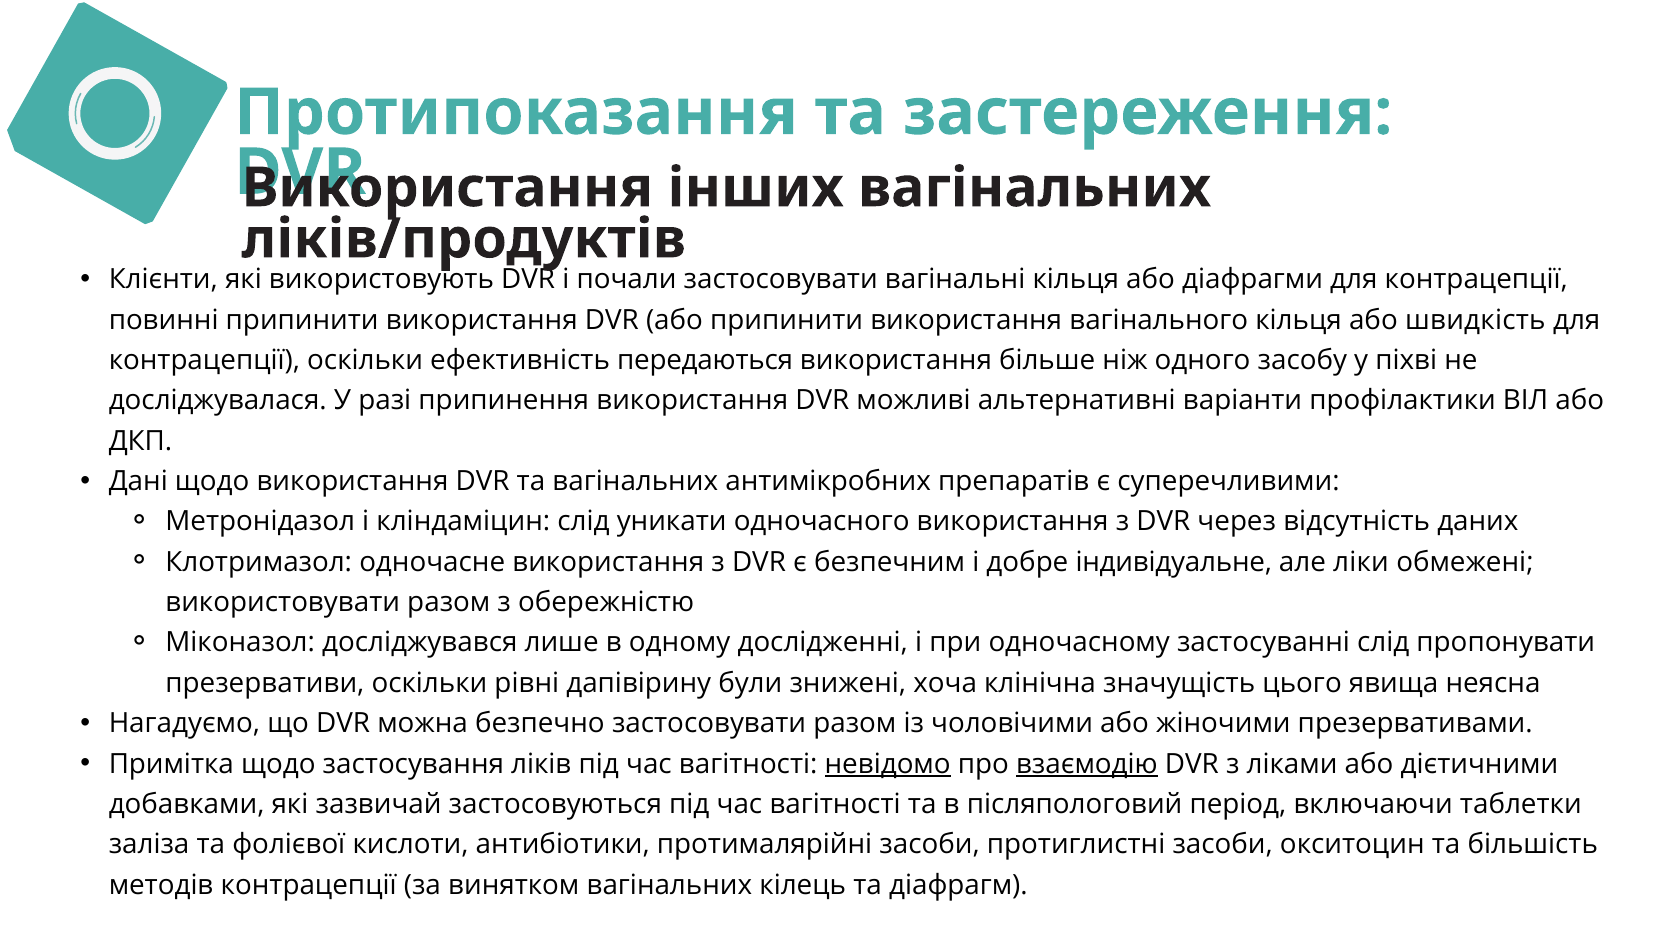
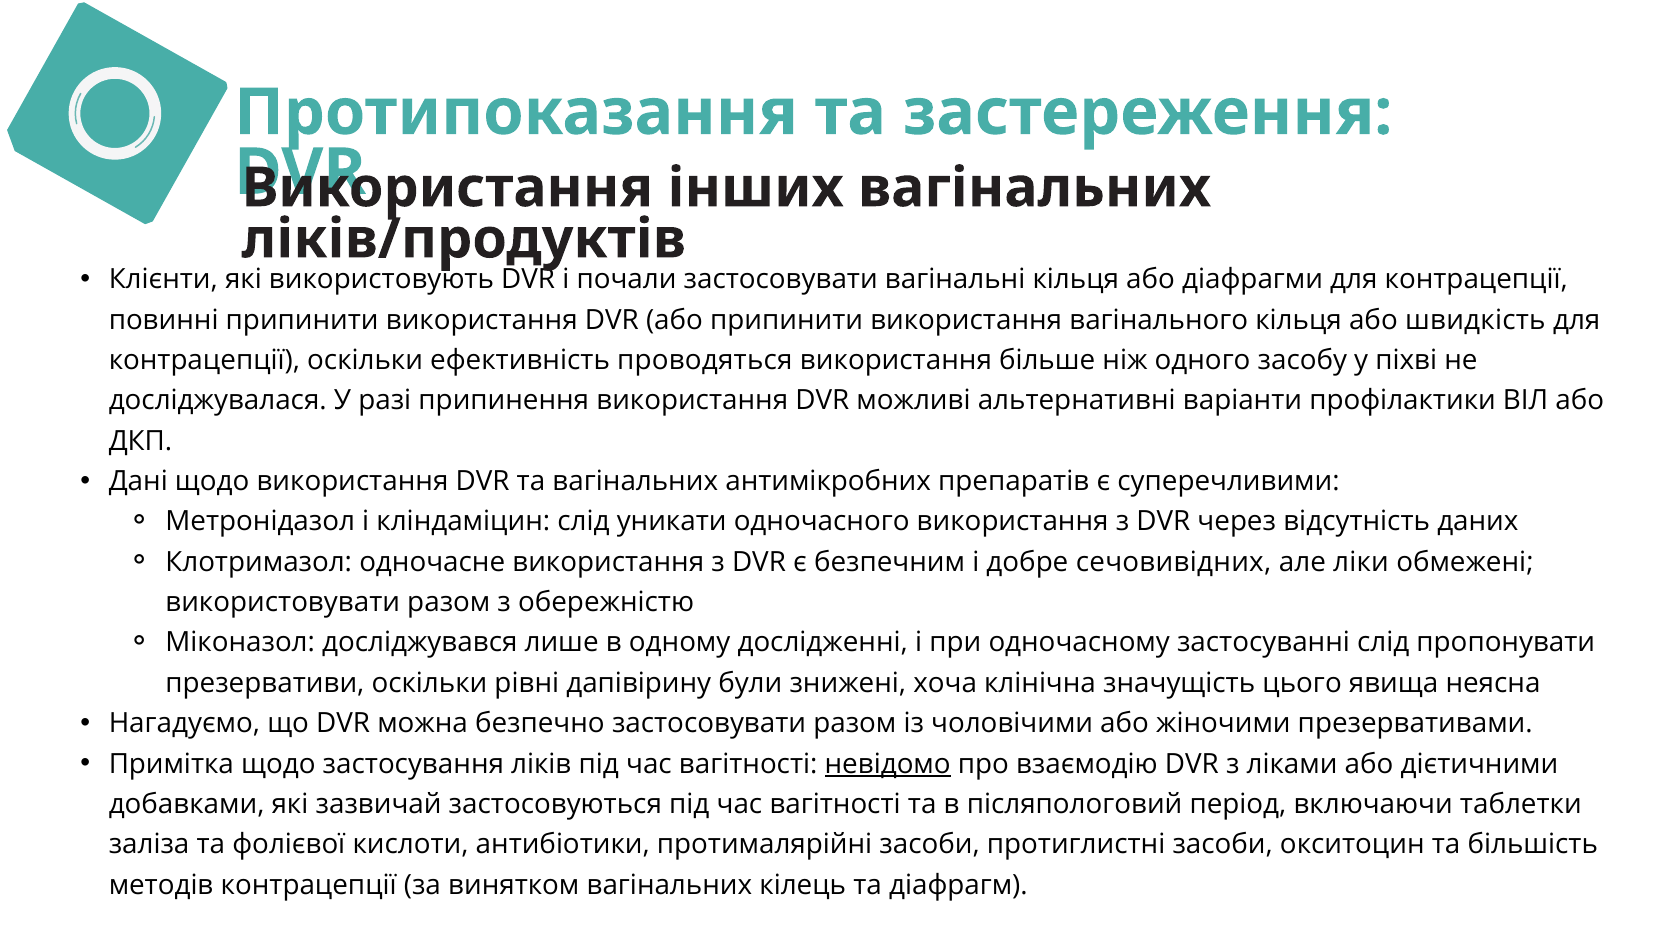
передаються: передаються -> проводяться
індивідуальне: індивідуальне -> сечовивідних
взаємодію underline: present -> none
